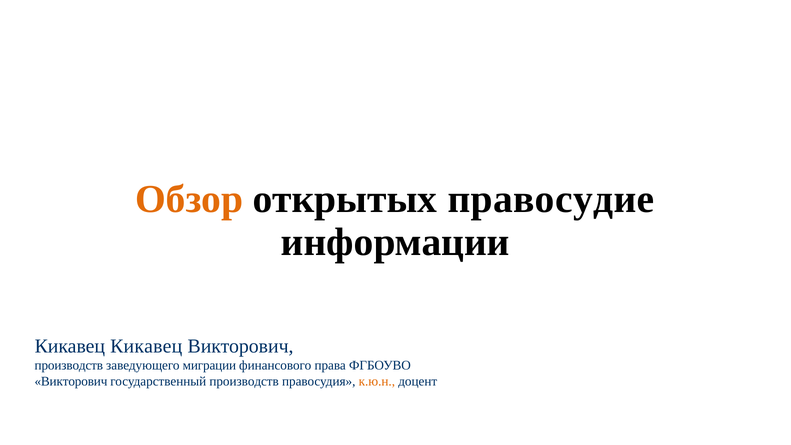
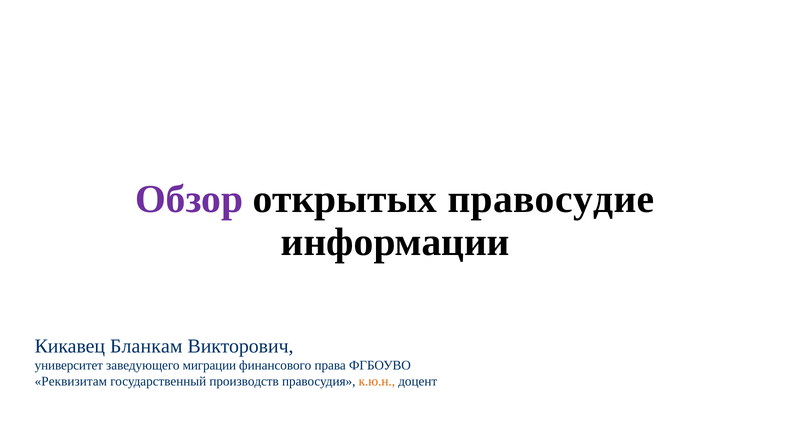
Обзор colour: orange -> purple
Кикавец Кикавец: Кикавец -> Бланкам
производств at (69, 365): производств -> университет
Викторович at (71, 381): Викторович -> Реквизитам
